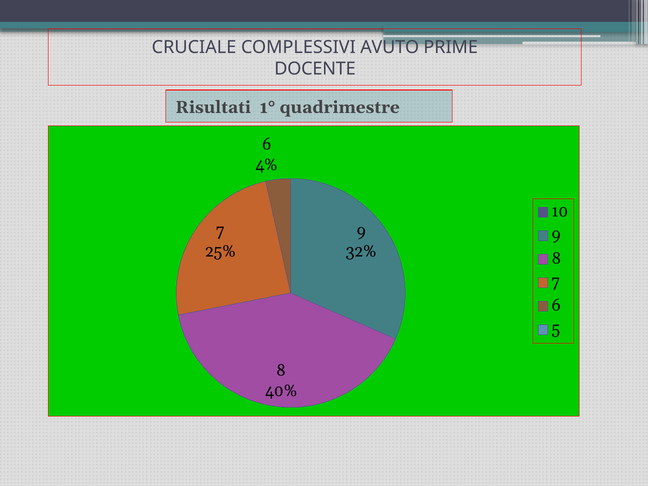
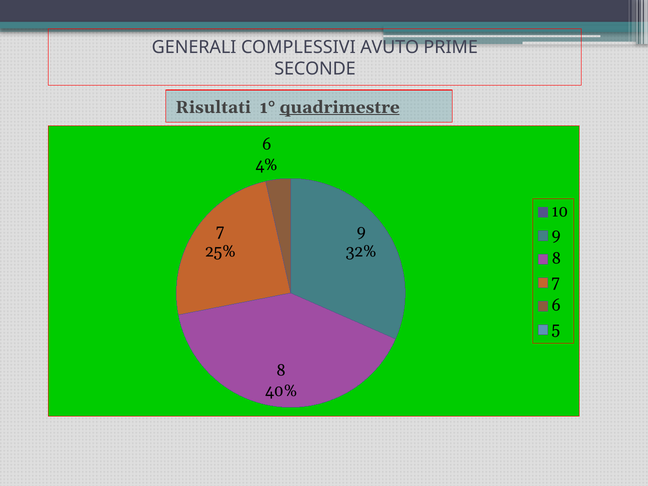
CRUCIALE: CRUCIALE -> GENERALI
DOCENTE: DOCENTE -> SECONDE
quadrimestre underline: none -> present
